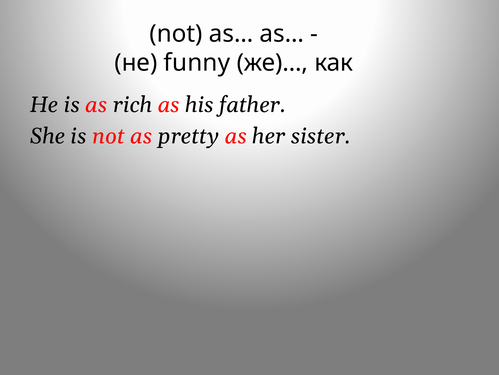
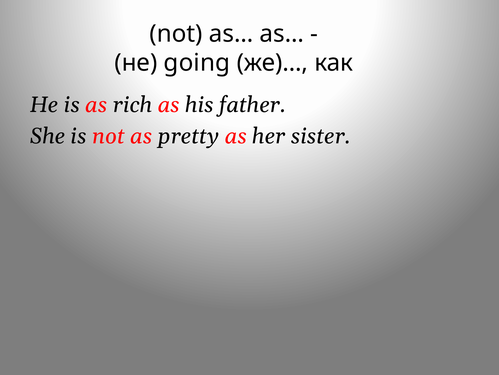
funny: funny -> going
